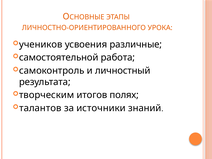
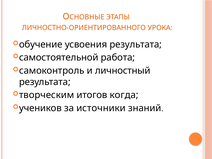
учеников: учеников -> обучение
усвоения различные: различные -> результата
полях: полях -> когда
талантов: талантов -> учеников
